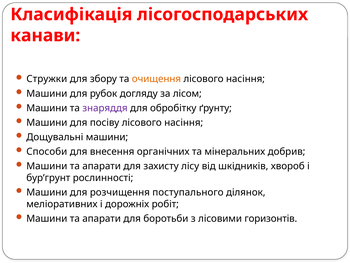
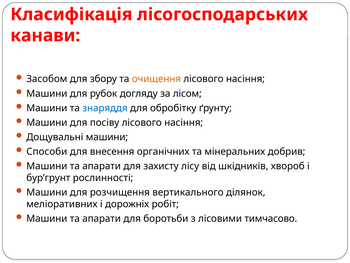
Стружки: Стружки -> Засобом
знаряддя colour: purple -> blue
поступального: поступального -> вертикального
горизонтів: горизонтів -> тимчасово
